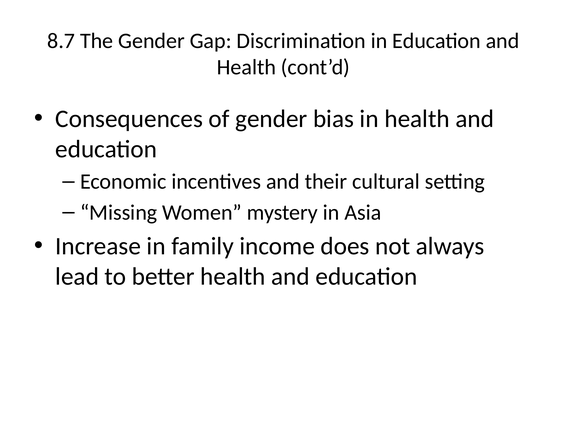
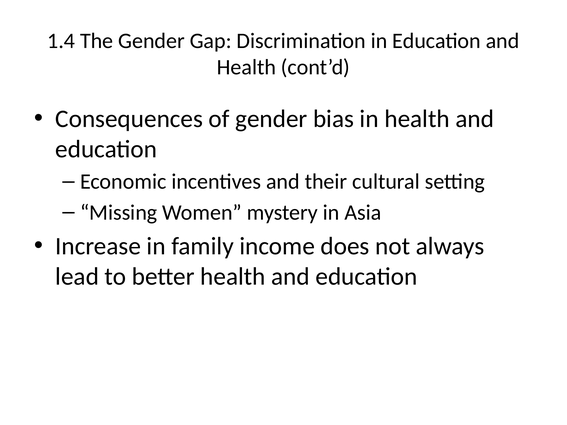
8.7: 8.7 -> 1.4
